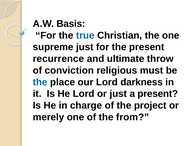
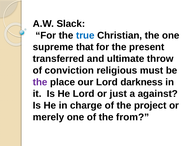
Basis: Basis -> Slack
supreme just: just -> that
recurrence: recurrence -> transferred
the at (40, 82) colour: blue -> purple
a present: present -> against
